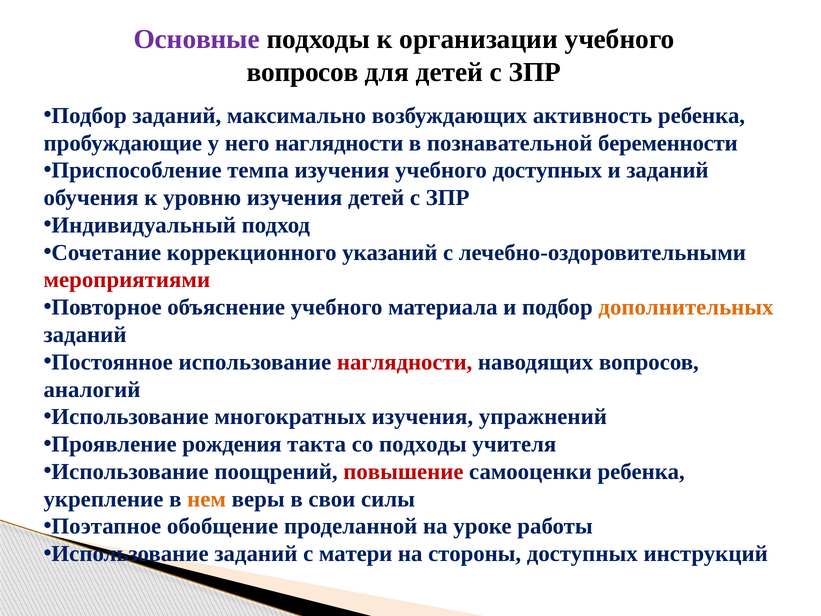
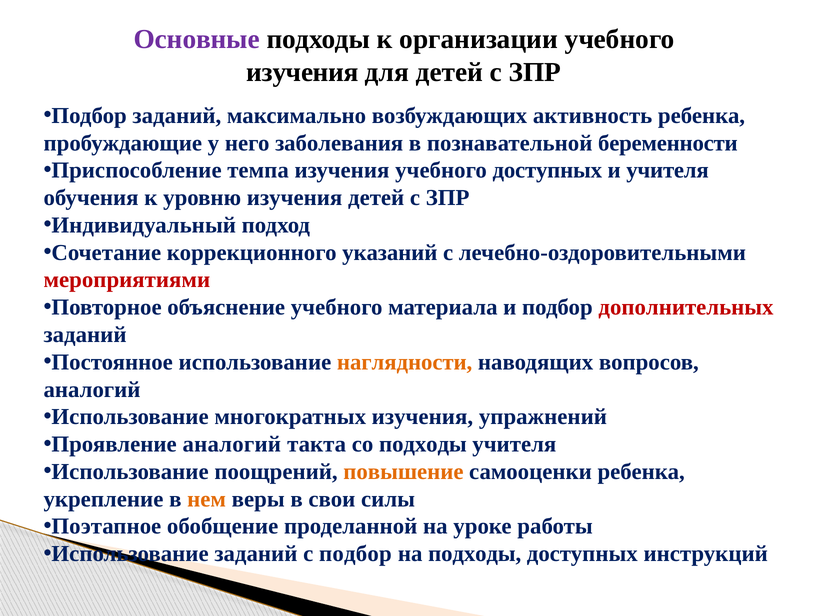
вопросов at (303, 72): вопросов -> изучения
него наглядности: наглядности -> заболевания
и заданий: заданий -> учителя
дополнительных colour: orange -> red
наглядности at (405, 362) colour: red -> orange
Проявление рождения: рождения -> аналогий
повышение colour: red -> orange
с матери: матери -> подбор
на стороны: стороны -> подходы
